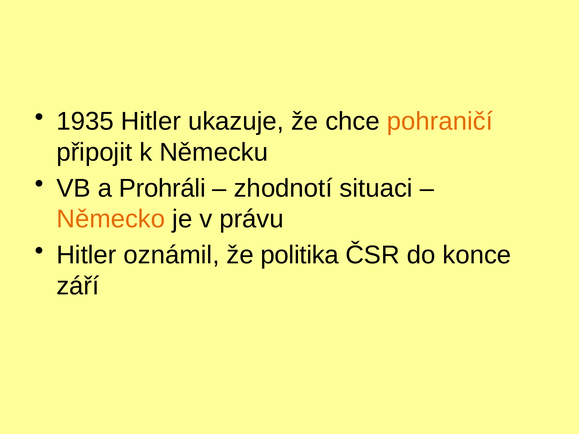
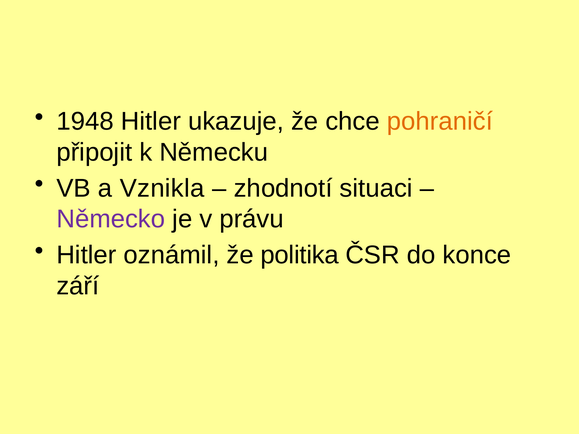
1935: 1935 -> 1948
Prohráli: Prohráli -> Vznikla
Německo colour: orange -> purple
